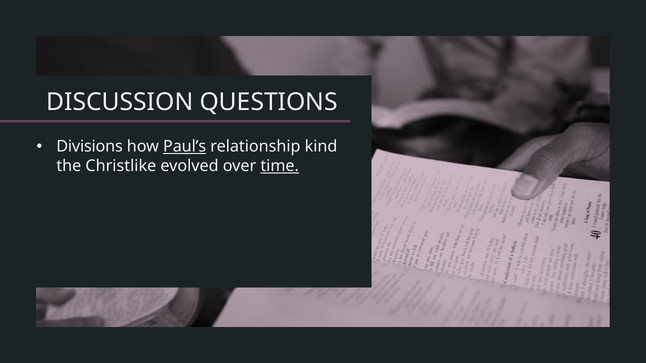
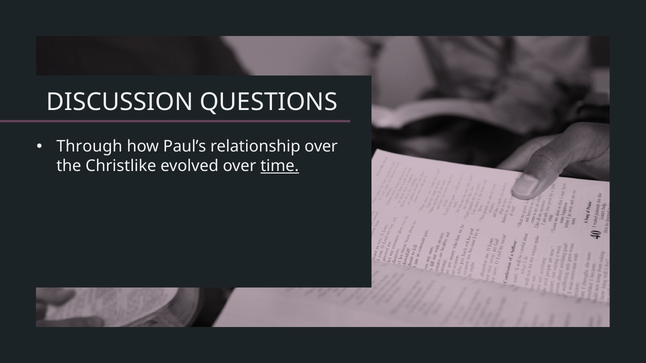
Divisions: Divisions -> Through
Paul’s underline: present -> none
relationship kind: kind -> over
